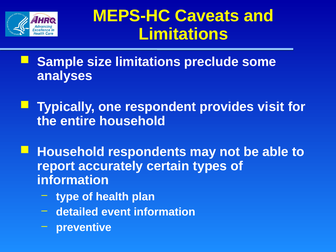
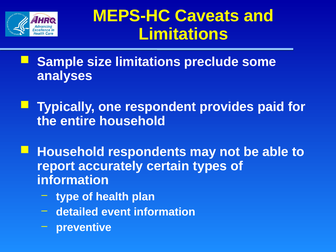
visit: visit -> paid
